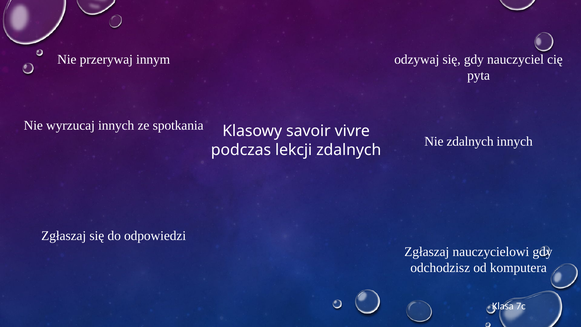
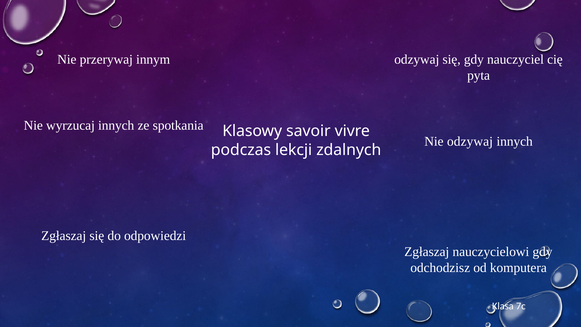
Nie zdalnych: zdalnych -> odzywaj
